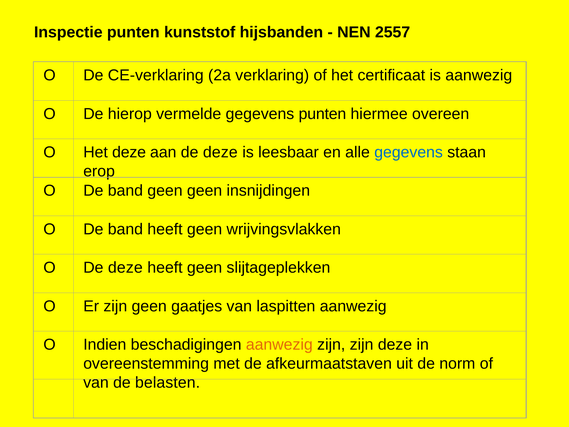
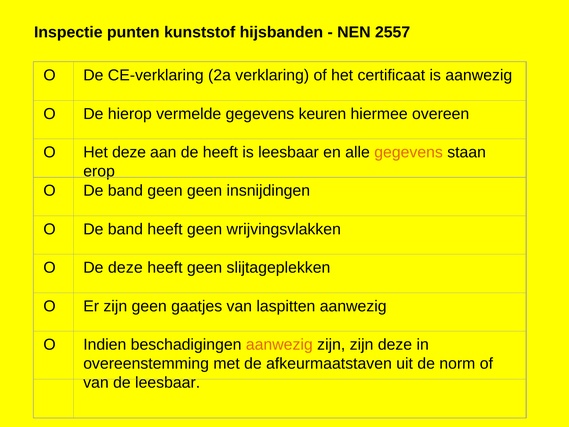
gegevens punten: punten -> keuren
aan de deze: deze -> heeft
gegevens at (409, 152) colour: blue -> orange
de belasten: belasten -> leesbaar
